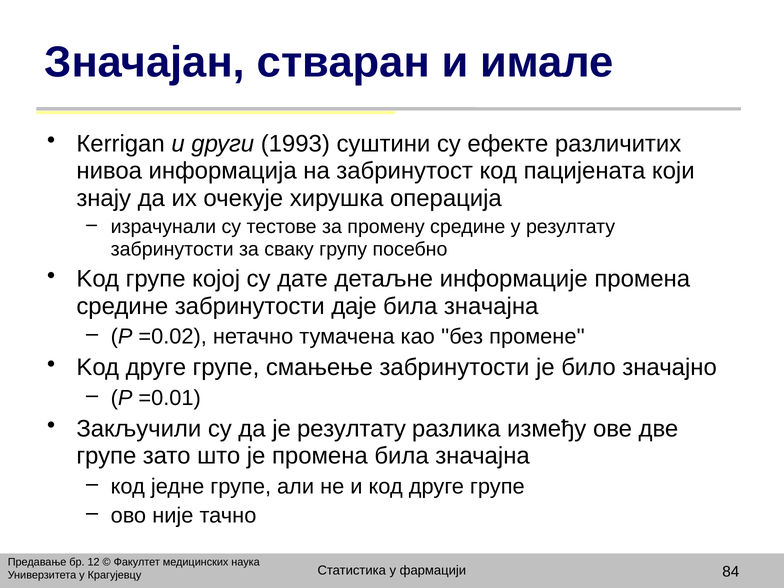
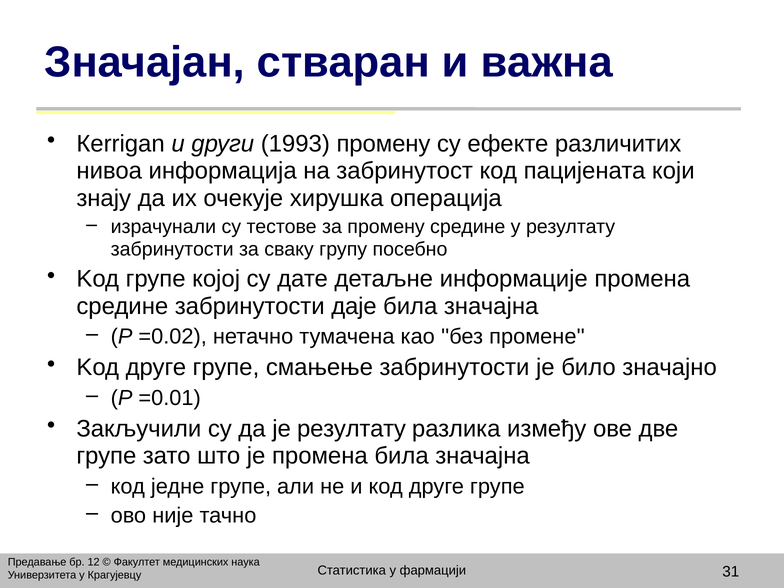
имале: имале -> важна
1993 суштини: суштини -> промену
84: 84 -> 31
